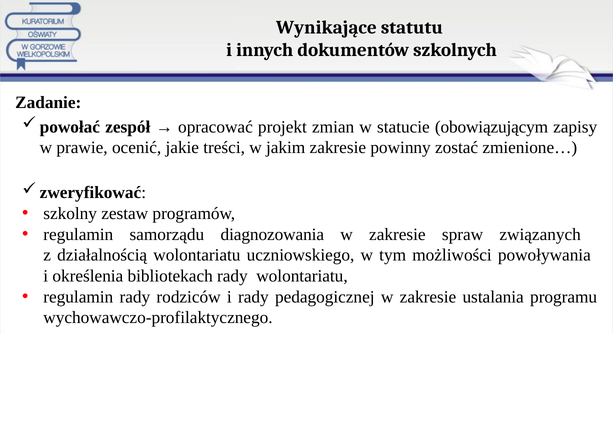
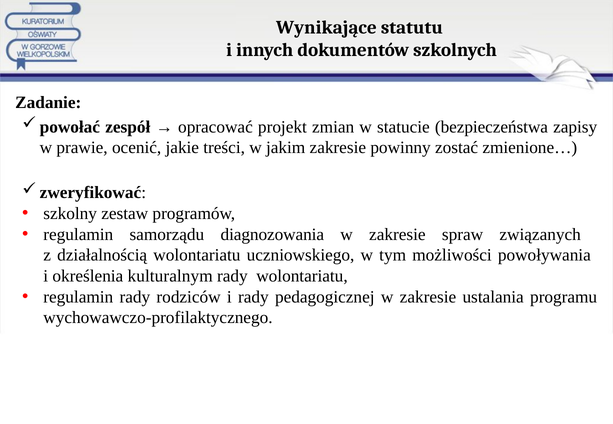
obowiązującym: obowiązującym -> bezpieczeństwa
bibliotekach: bibliotekach -> kulturalnym
